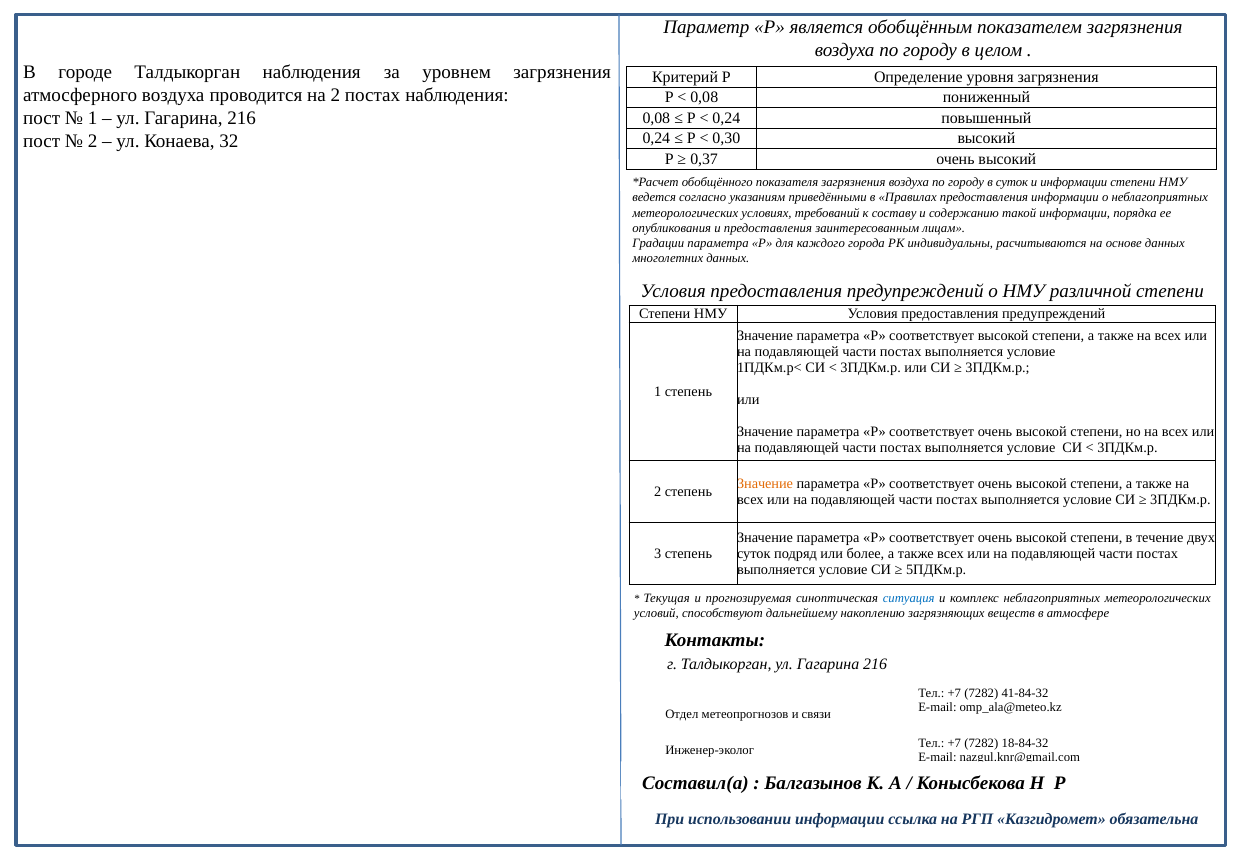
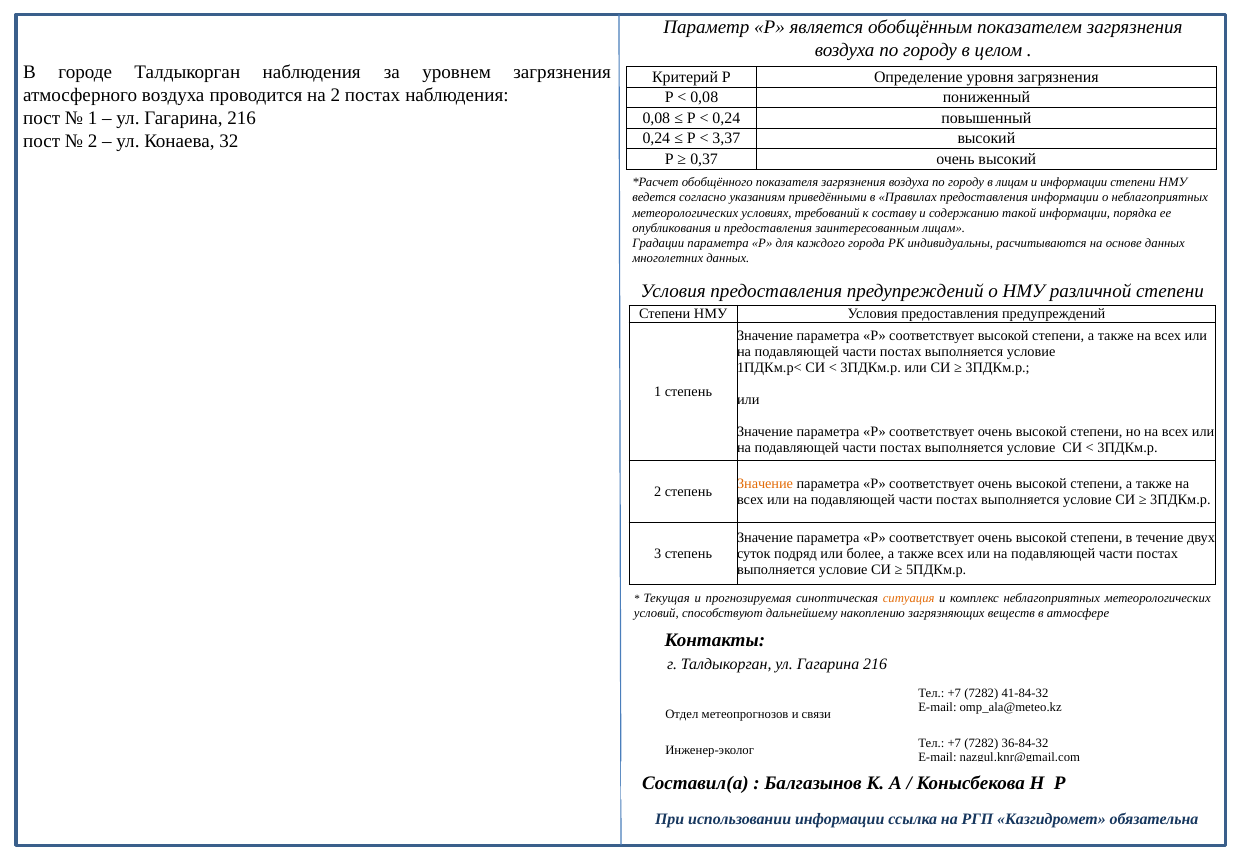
0,30: 0,30 -> 3,37
в суток: суток -> лицам
ситуация colour: blue -> orange
18-84-32: 18-84-32 -> 36-84-32
